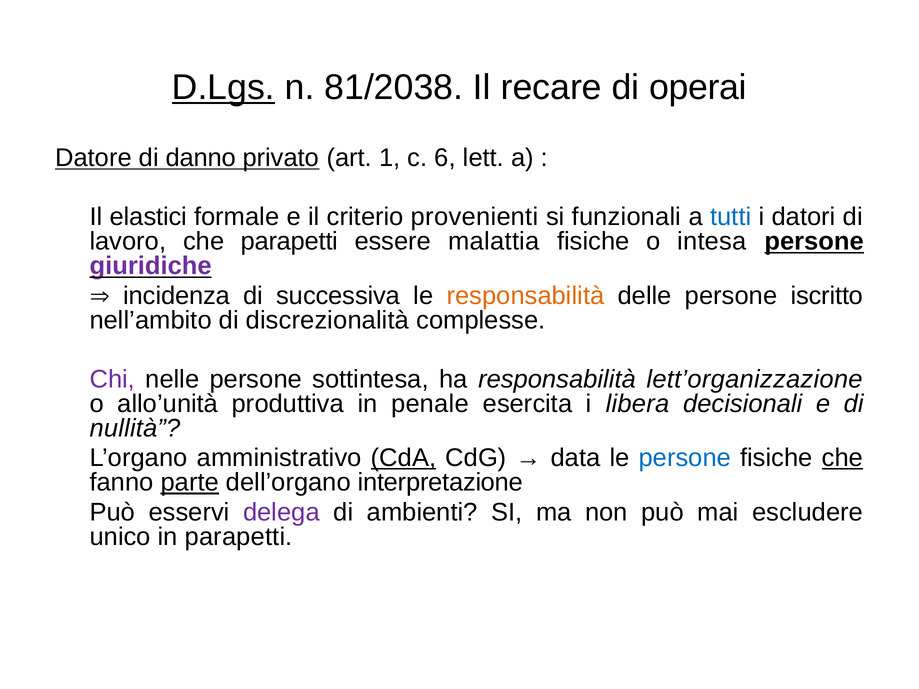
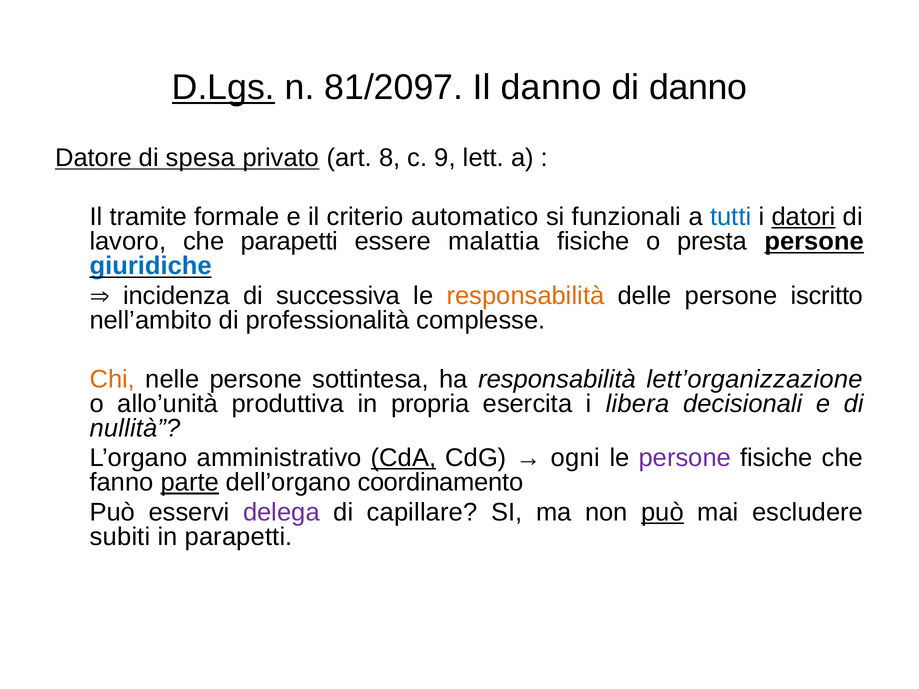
81/2038: 81/2038 -> 81/2097
Il recare: recare -> danno
di operai: operai -> danno
danno: danno -> spesa
1: 1 -> 8
6: 6 -> 9
elastici: elastici -> tramite
provenienti: provenienti -> automatico
datori underline: none -> present
intesa: intesa -> presta
giuridiche colour: purple -> blue
discrezionalità: discrezionalità -> professionalità
Chi colour: purple -> orange
penale: penale -> propria
data: data -> ogni
persone at (685, 458) colour: blue -> purple
che at (842, 458) underline: present -> none
interpretazione: interpretazione -> coordinamento
ambienti: ambienti -> capillare
può at (662, 512) underline: none -> present
unico: unico -> subiti
